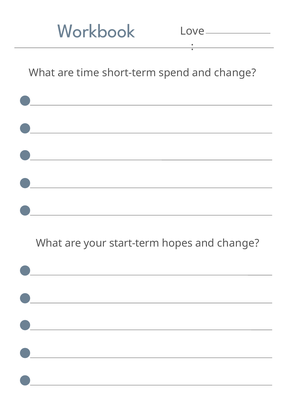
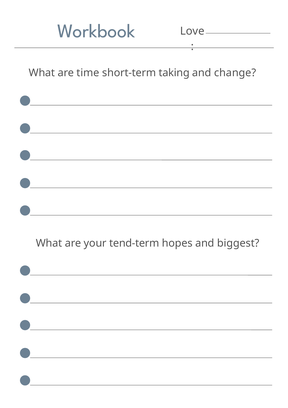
spend: spend -> taking
start-term: start-term -> tend-term
hopes and change: change -> biggest
